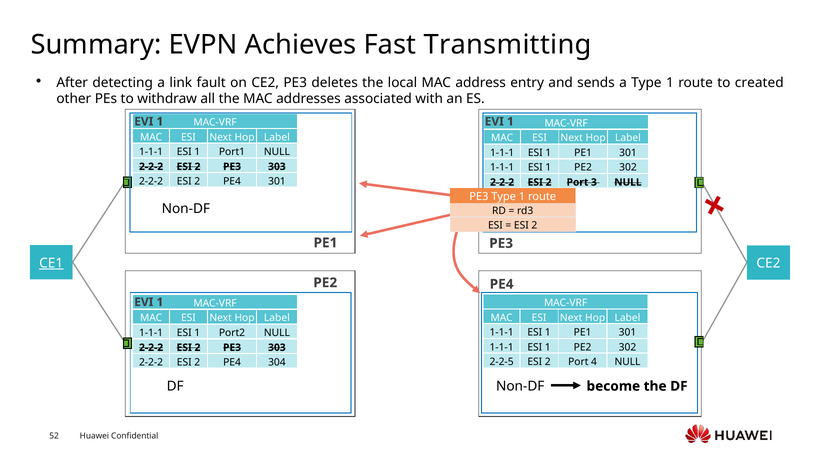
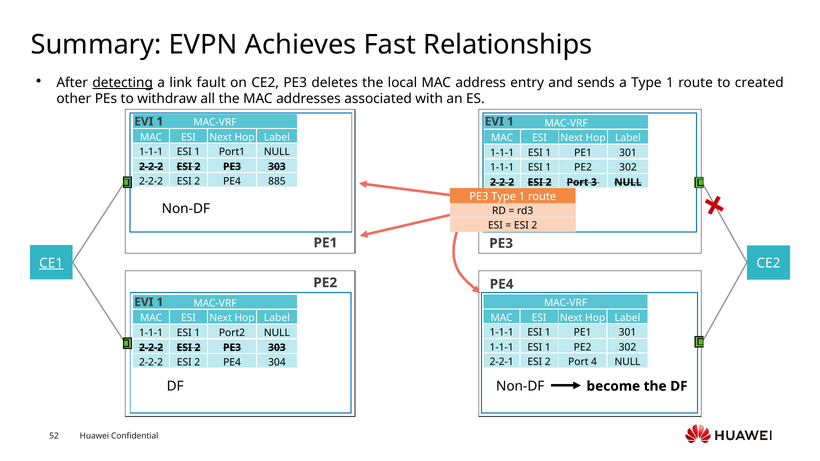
Transmitting: Transmitting -> Relationships
detecting underline: none -> present
PE4 301: 301 -> 885
2-2-5: 2-2-5 -> 2-2-1
